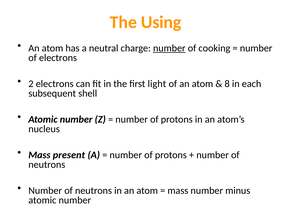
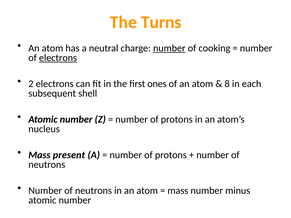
Using: Using -> Turns
electrons at (58, 58) underline: none -> present
light: light -> ones
